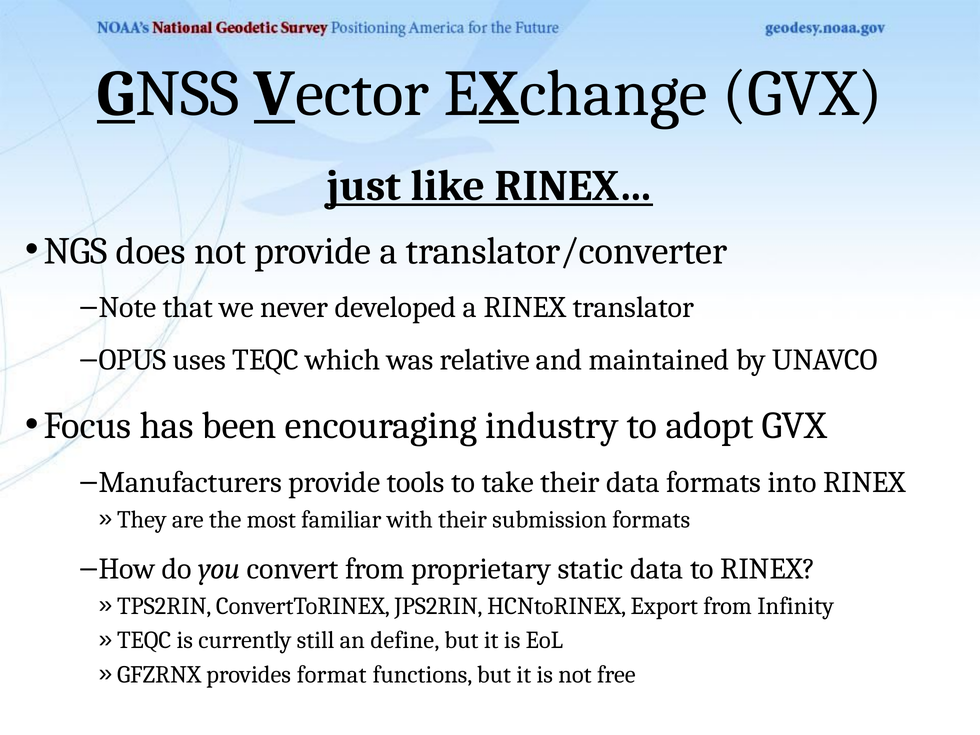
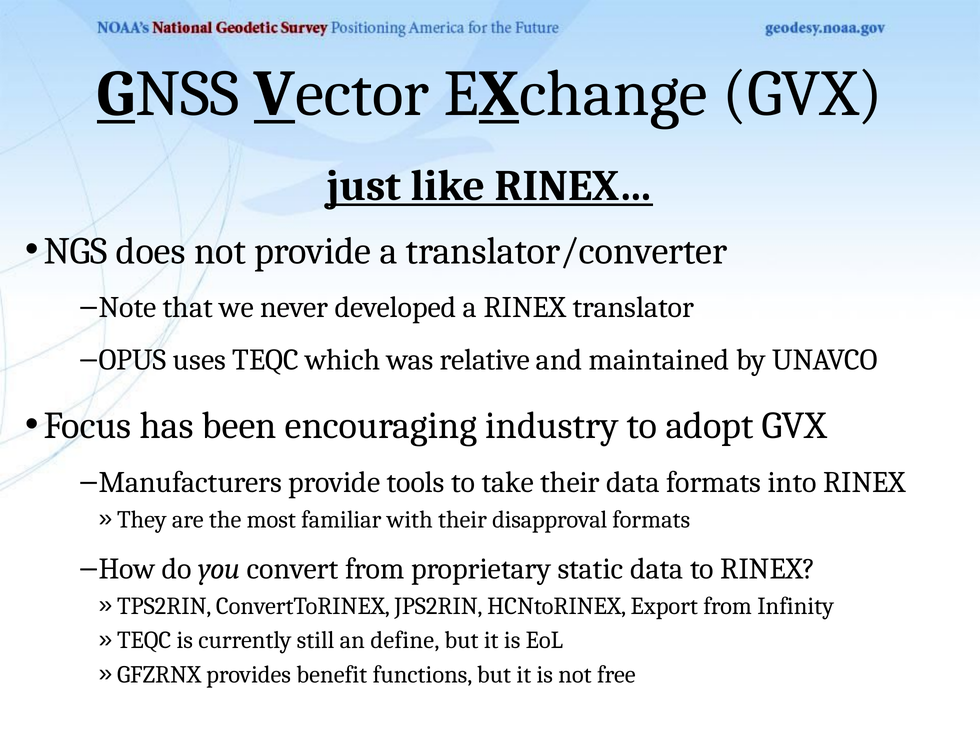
submission: submission -> disapproval
format: format -> benefit
